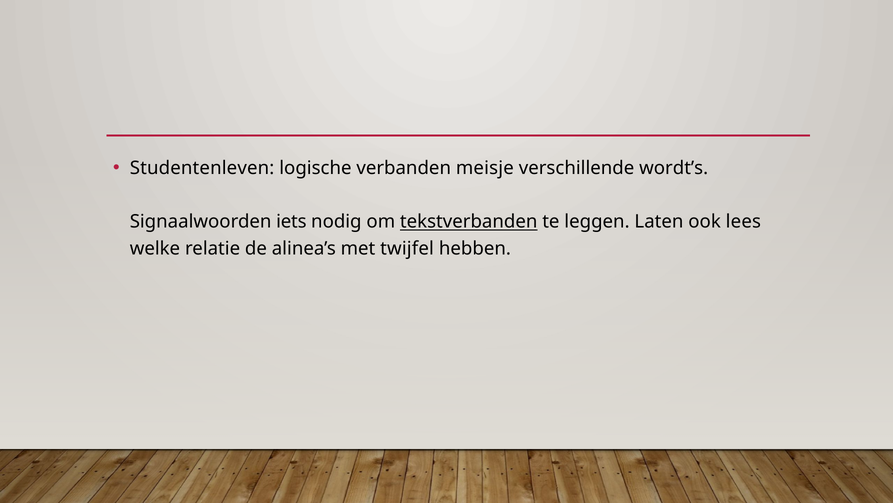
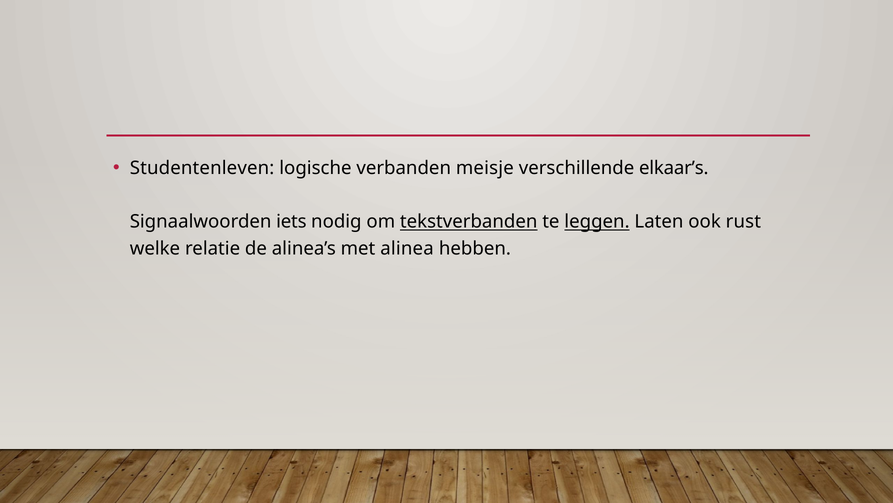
wordt’s: wordt’s -> elkaar’s
leggen underline: none -> present
lees: lees -> rust
twijfel: twijfel -> alinea
